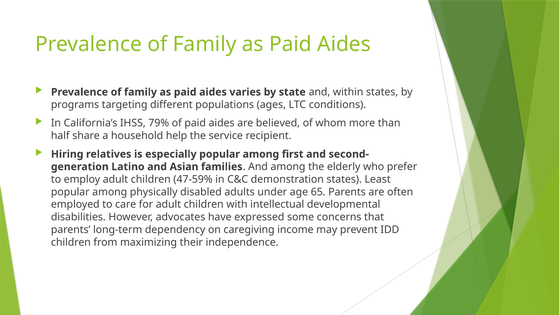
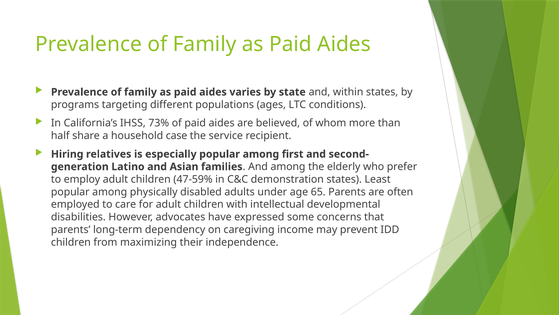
79%: 79% -> 73%
help: help -> case
